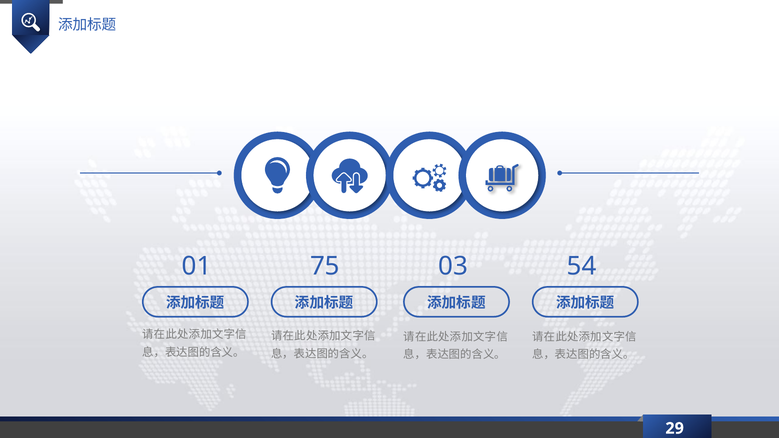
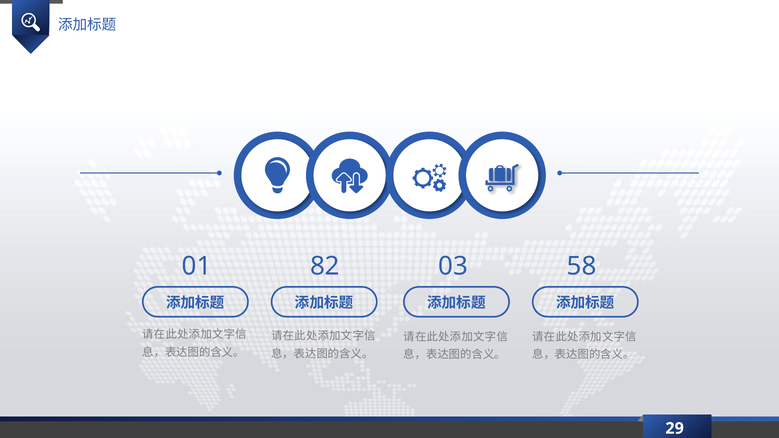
75: 75 -> 82
54: 54 -> 58
